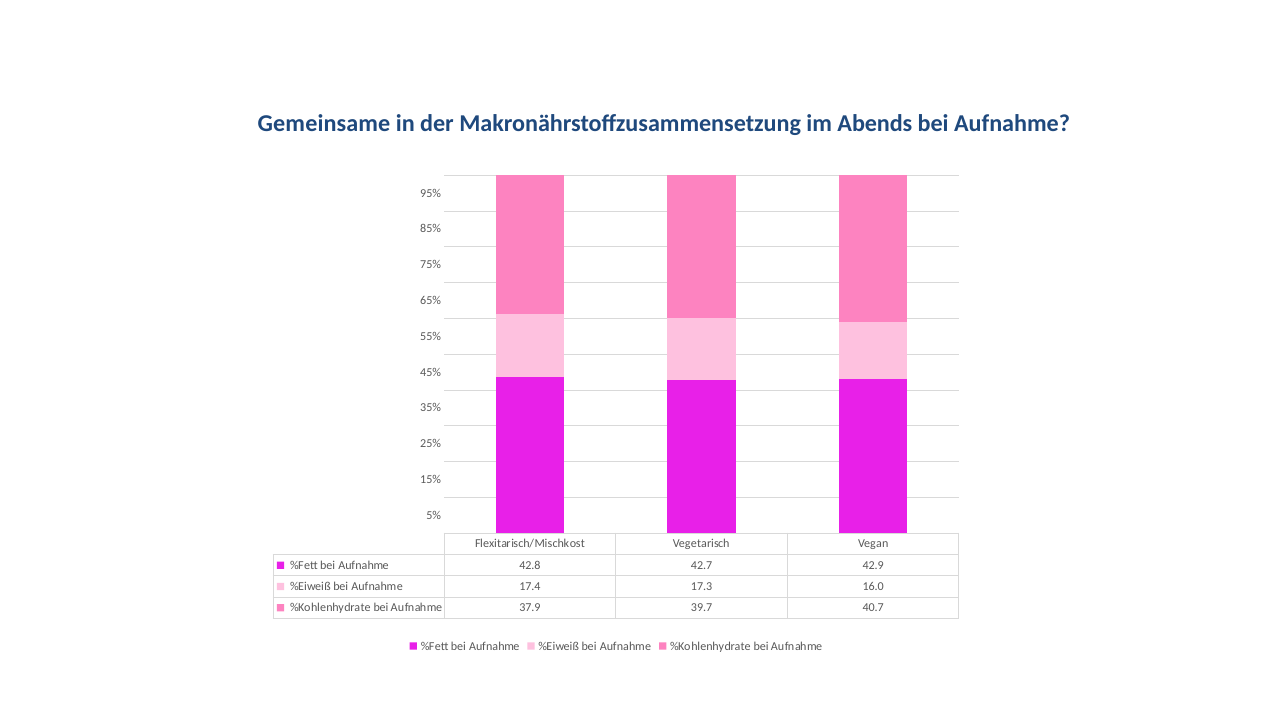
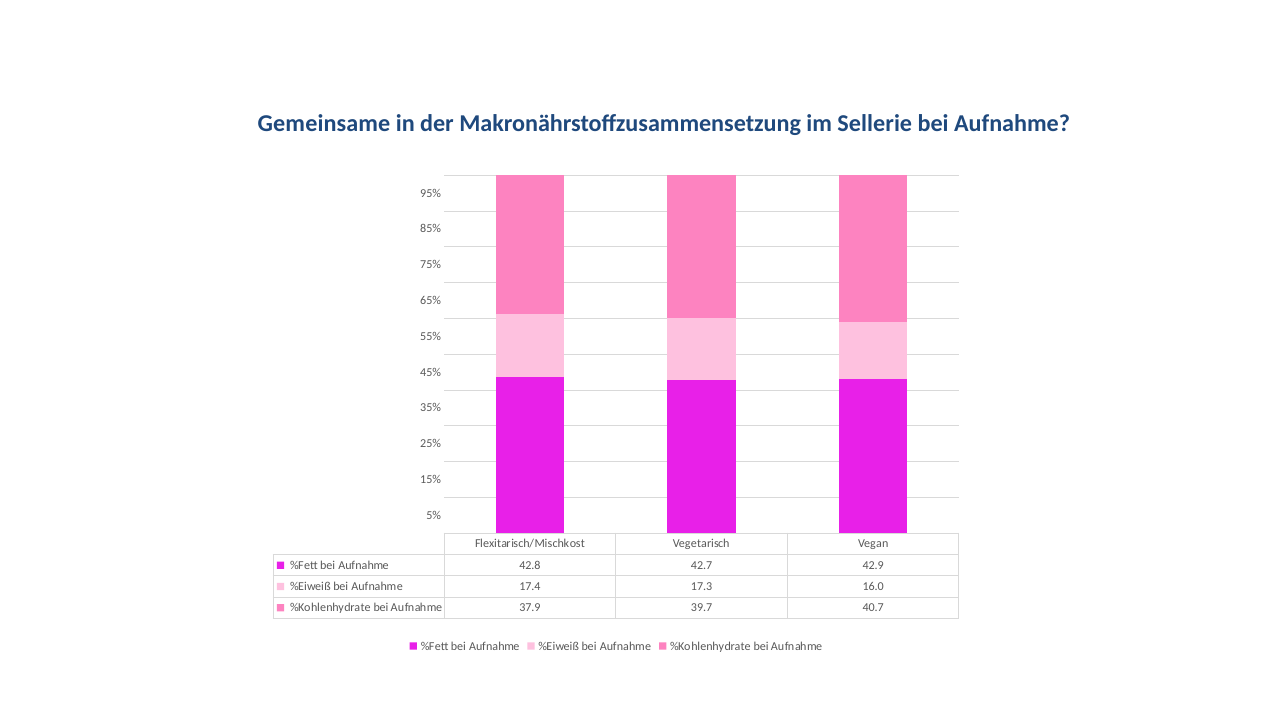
Abends: Abends -> Sellerie
